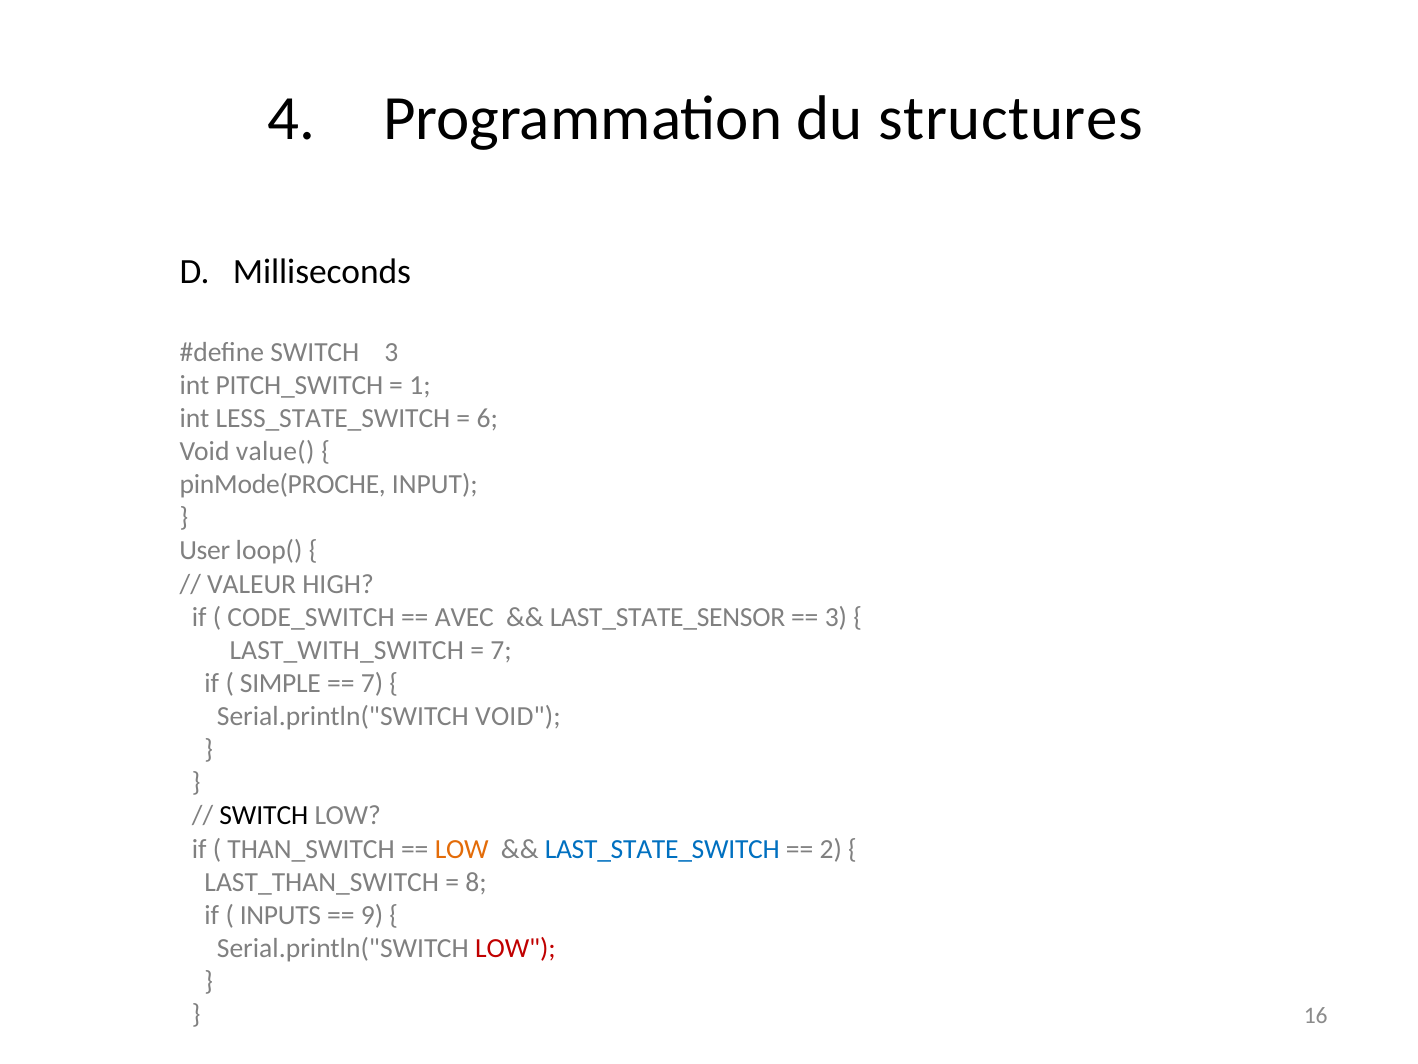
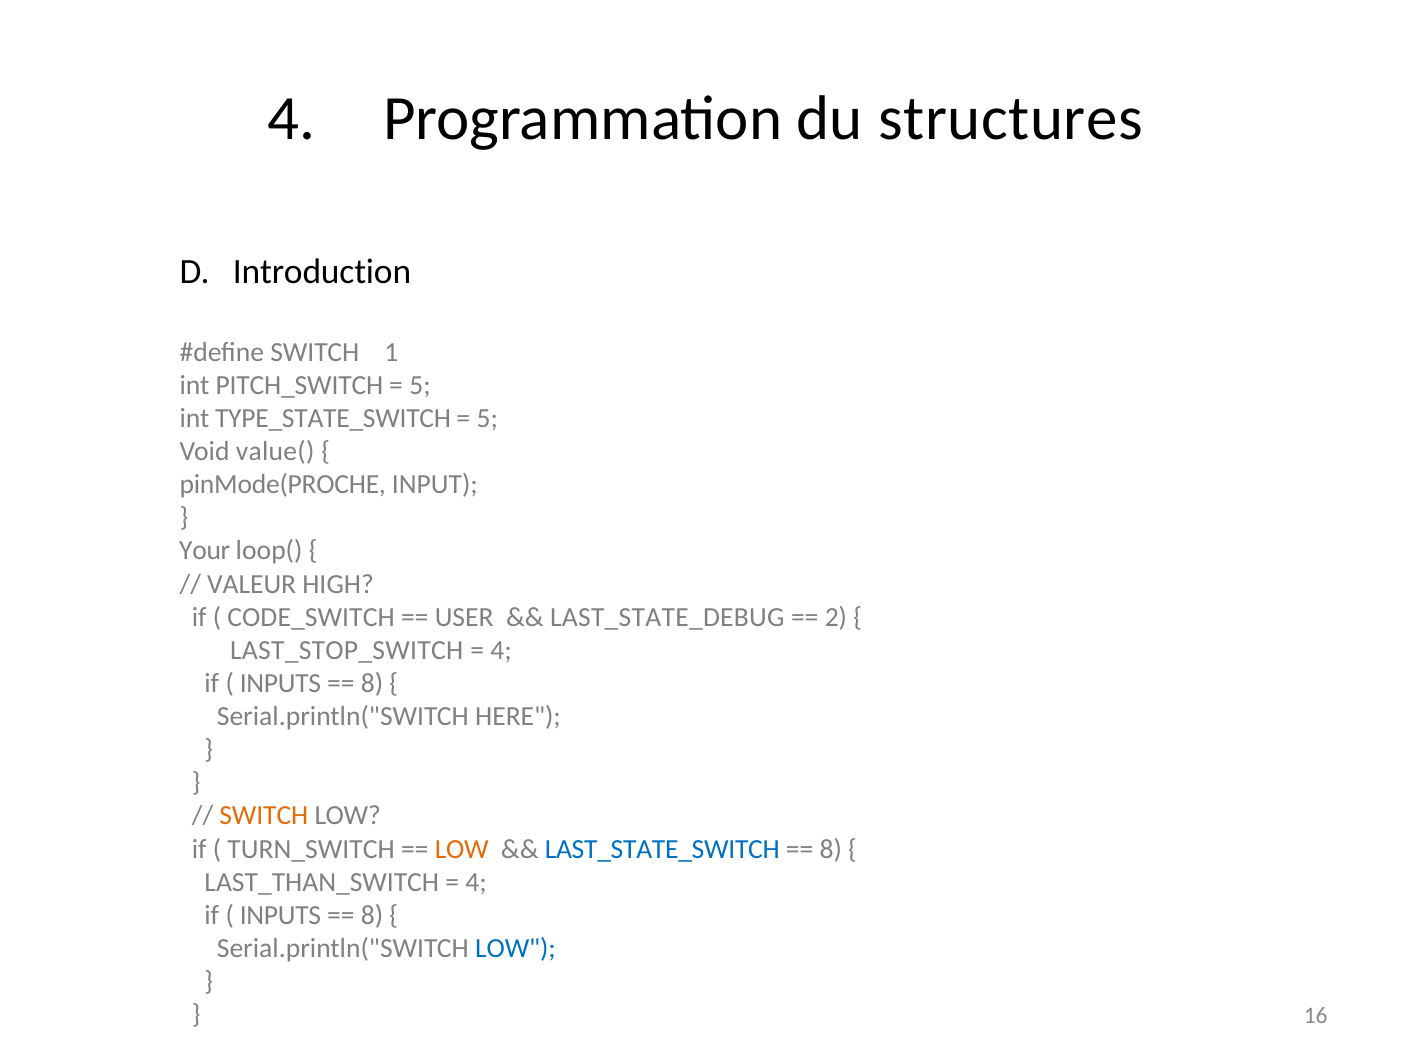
Milliseconds: Milliseconds -> Introduction
SWITCH 3: 3 -> 1
1 at (420, 385): 1 -> 5
LESS_STATE_SWITCH: LESS_STATE_SWITCH -> TYPE_STATE_SWITCH
6 at (487, 418): 6 -> 5
User: User -> Your
AVEC: AVEC -> USER
LAST_STATE_SENSOR: LAST_STATE_SENSOR -> LAST_STATE_DEBUG
3 at (836, 617): 3 -> 2
LAST_WITH_SWITCH: LAST_WITH_SWITCH -> LAST_STOP_SWITCH
7 at (501, 650): 7 -> 4
SIMPLE at (280, 683): SIMPLE -> INPUTS
7 at (372, 683): 7 -> 8
Serial.println("SWITCH VOID: VOID -> HERE
SWITCH at (264, 815) colour: black -> orange
THAN_SWITCH: THAN_SWITCH -> TURN_SWITCH
2 at (831, 849): 2 -> 8
8 at (476, 882): 8 -> 4
9 at (372, 915): 9 -> 8
LOW at (515, 948) colour: red -> blue
